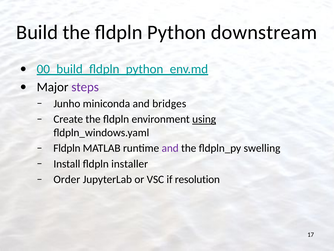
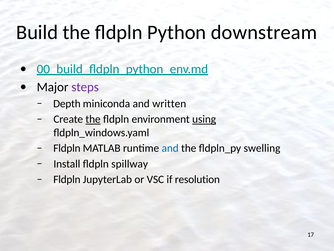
Junho: Junho -> Depth
bridges: bridges -> written
the at (93, 119) underline: none -> present
and at (170, 148) colour: purple -> blue
installer: installer -> spillway
Order at (67, 179): Order -> Fldpln
